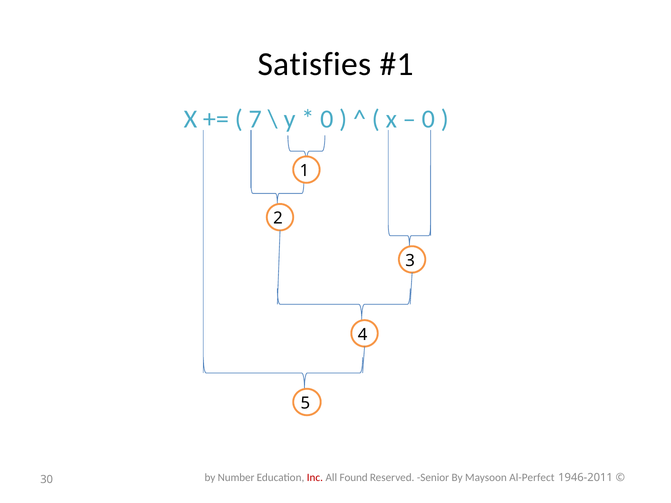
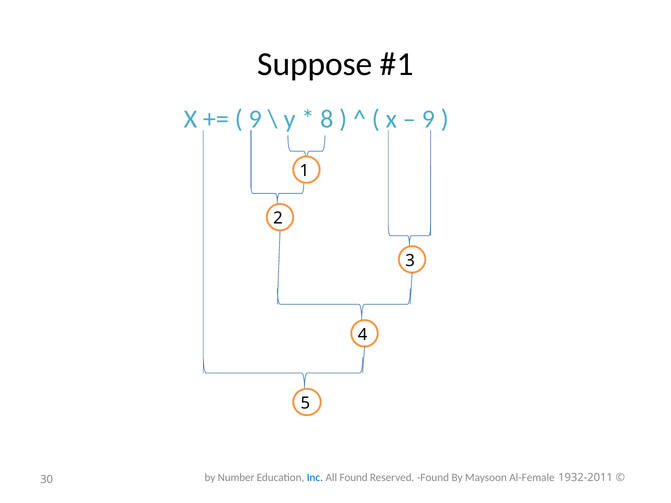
Satisfies: Satisfies -> Suppose
7 at (255, 119): 7 -> 9
0 at (327, 119): 0 -> 8
0 at (428, 119): 0 -> 9
Inc colour: red -> blue
Reserved Senior: Senior -> Found
Al-Perfect: Al-Perfect -> Al-Female
1946-2011: 1946-2011 -> 1932-2011
